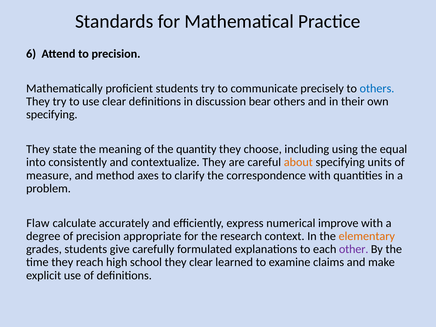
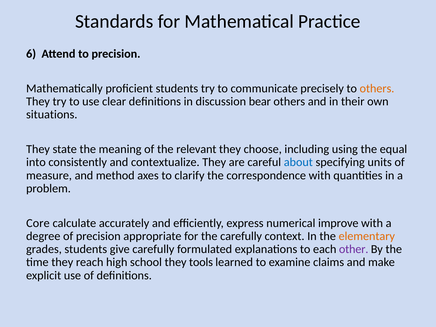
others at (377, 88) colour: blue -> orange
specifying at (52, 115): specifying -> situations
quantity: quantity -> relevant
about colour: orange -> blue
Flaw: Flaw -> Core
the research: research -> carefully
they clear: clear -> tools
